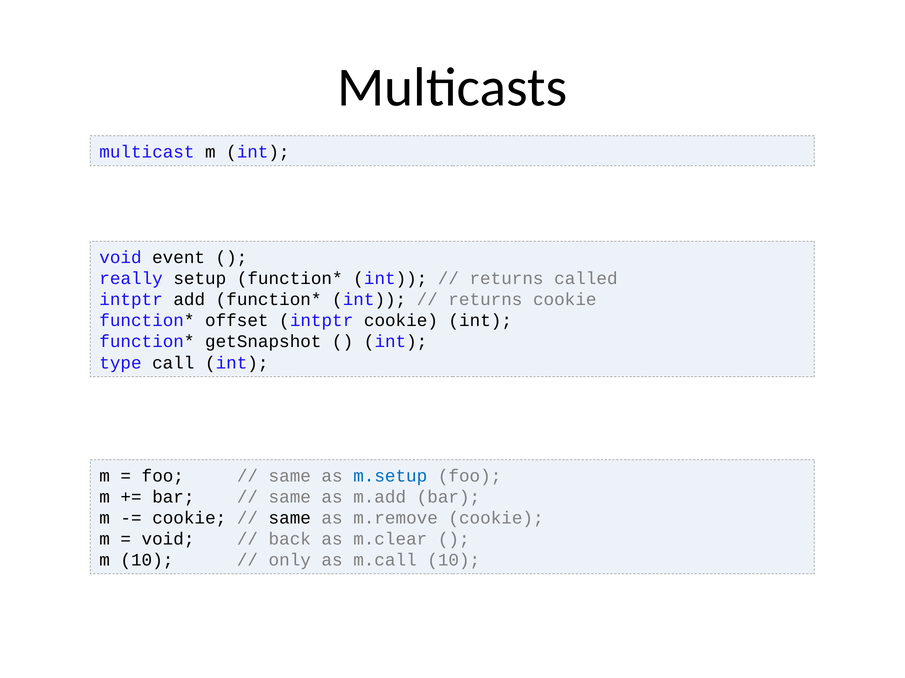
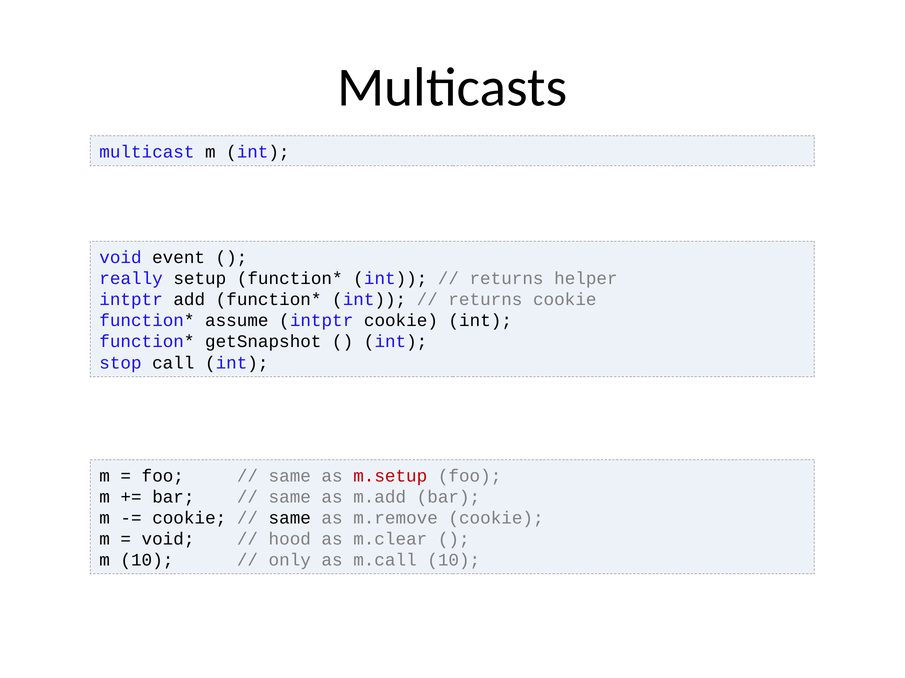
called: called -> helper
offset: offset -> assume
type: type -> stop
m.setup colour: blue -> red
back: back -> hood
